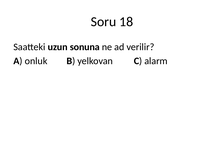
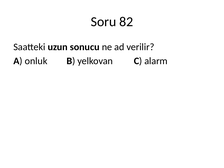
18: 18 -> 82
sonuna: sonuna -> sonucu
